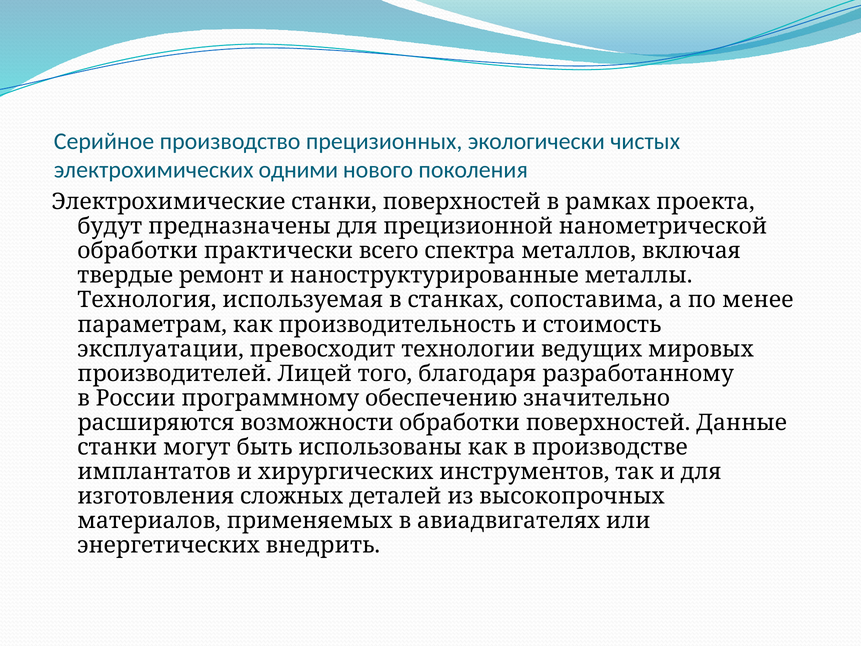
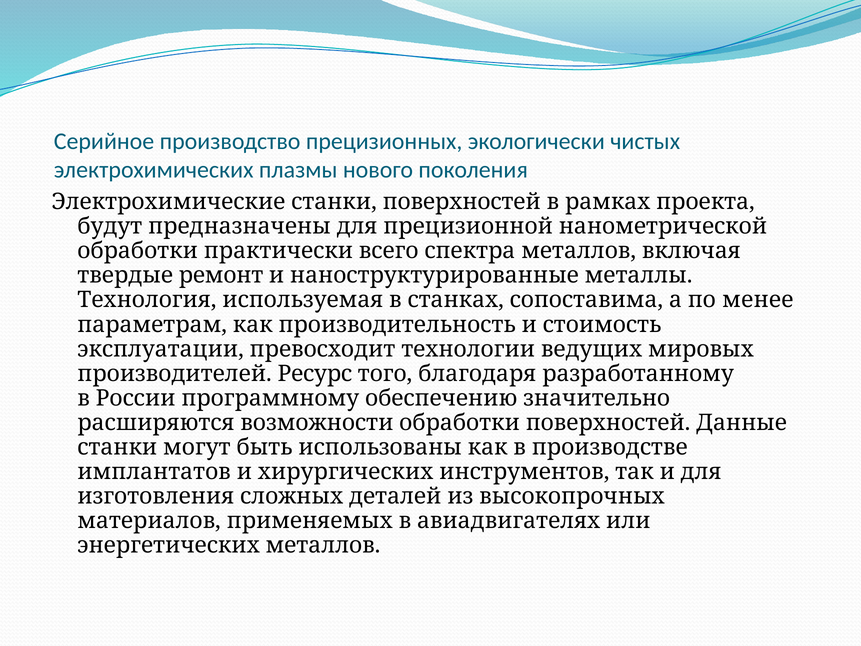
одними: одними -> плазмы
Лицей: Лицей -> Ресурс
энергетических внедрить: внедрить -> металлов
